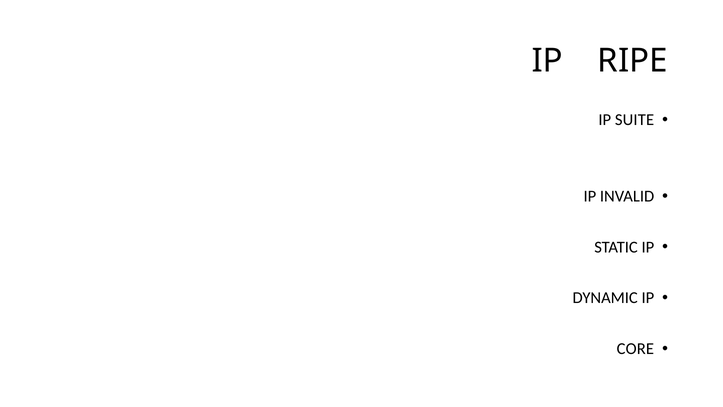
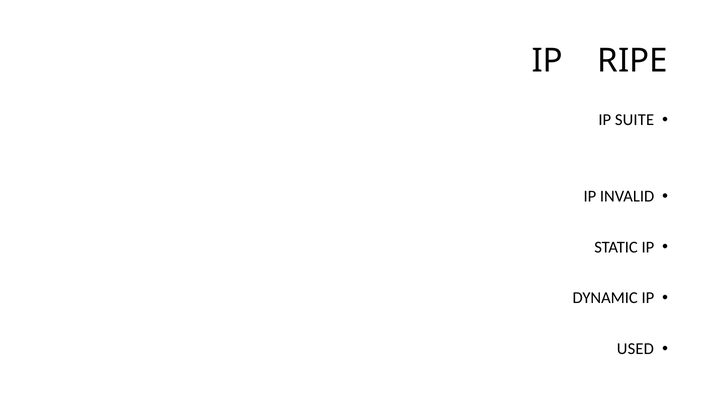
CORE: CORE -> USED
